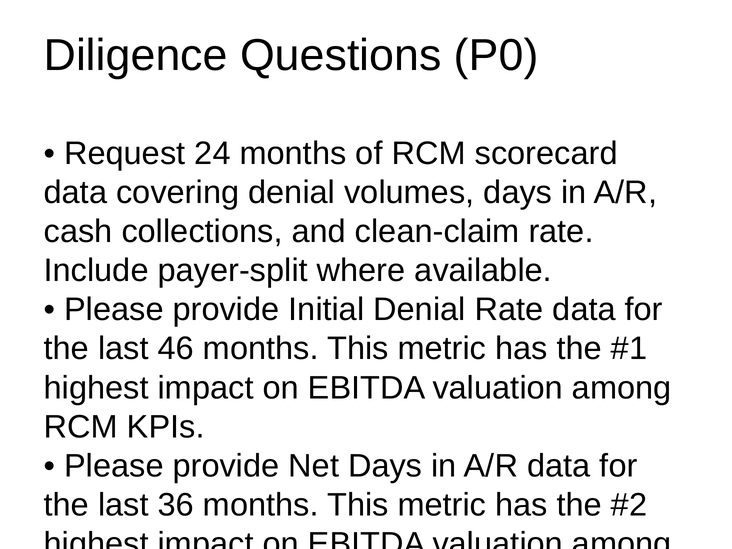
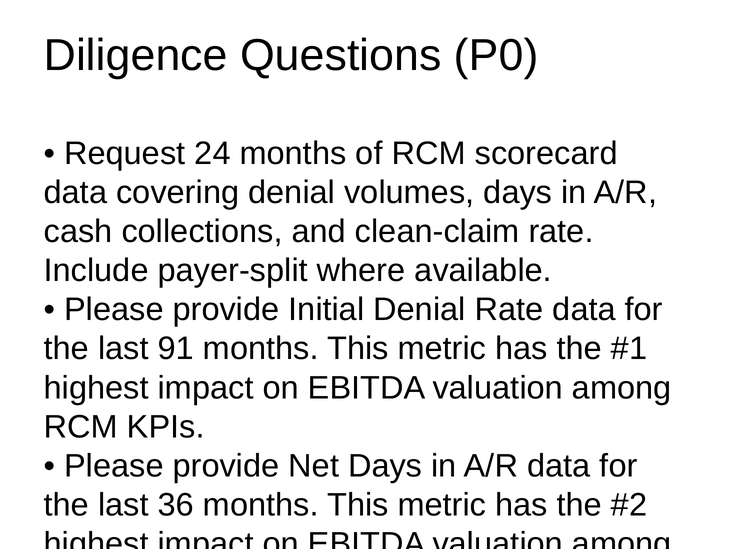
46: 46 -> 91
